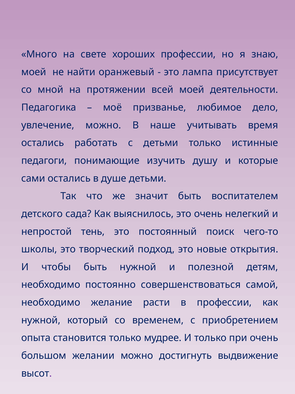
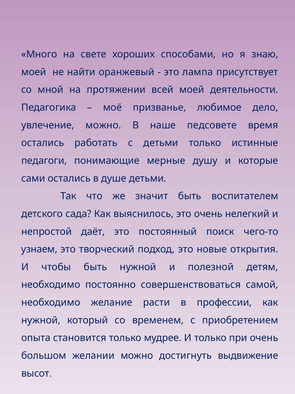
хороших профессии: профессии -> способами
учитывать: учитывать -> педсовете
изучить: изучить -> мерные
тень: тень -> даёт
школы: школы -> узнаем
